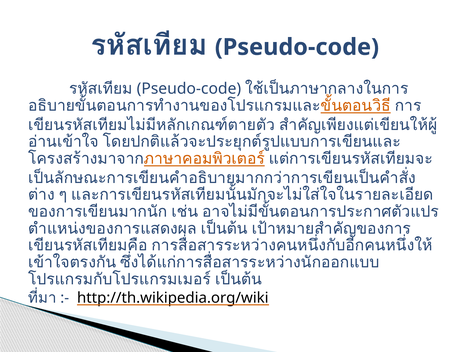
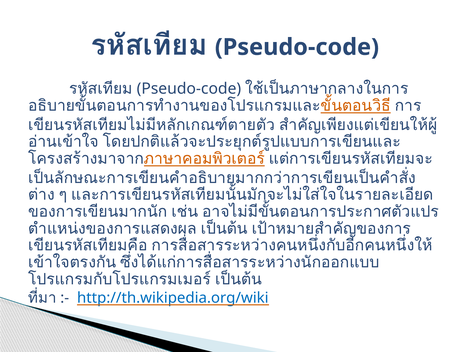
http://th.wikipedia.org/wiki colour: black -> blue
